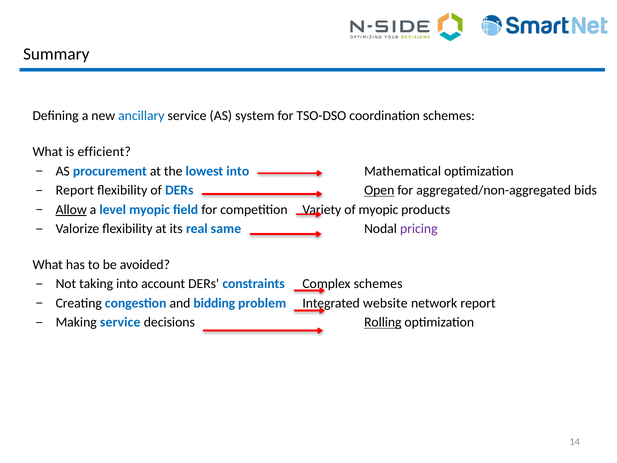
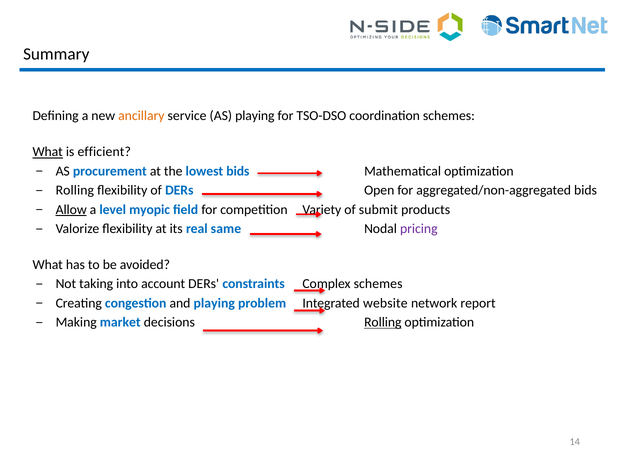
ancillary colour: blue -> orange
AS system: system -> playing
What at (48, 152) underline: none -> present
lowest into: into -> bids
Report at (75, 190): Report -> Rolling
Open underline: present -> none
of myopic: myopic -> submit
and bidding: bidding -> playing
Making service: service -> market
